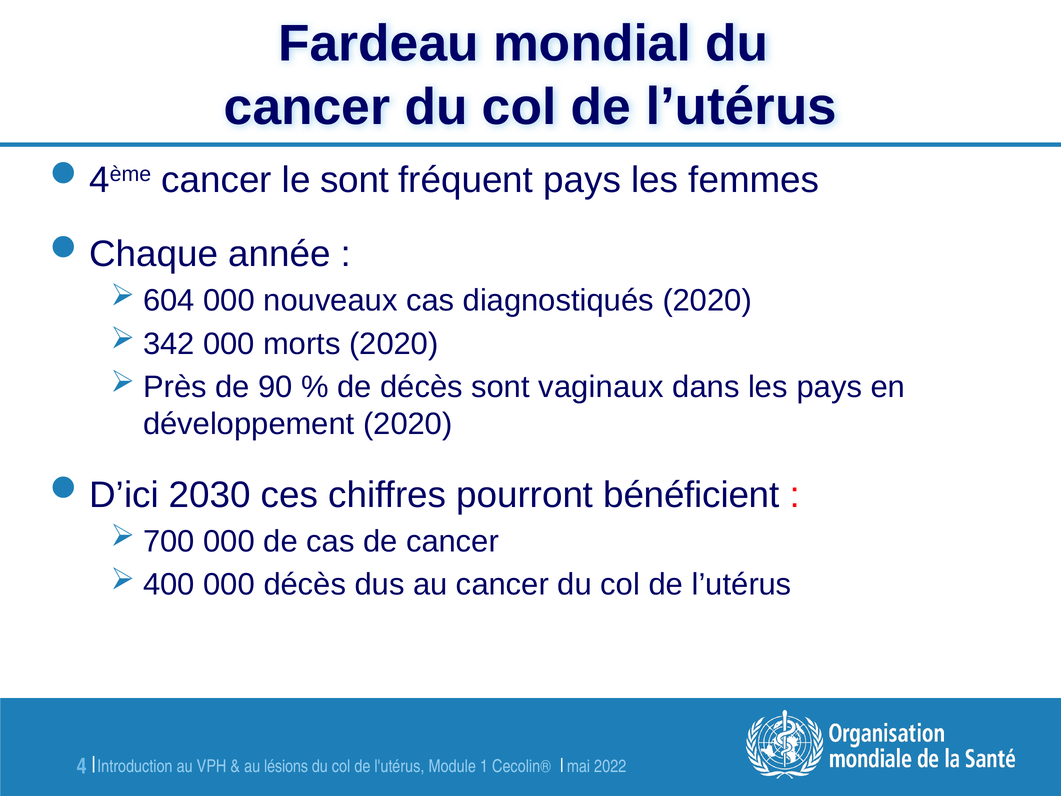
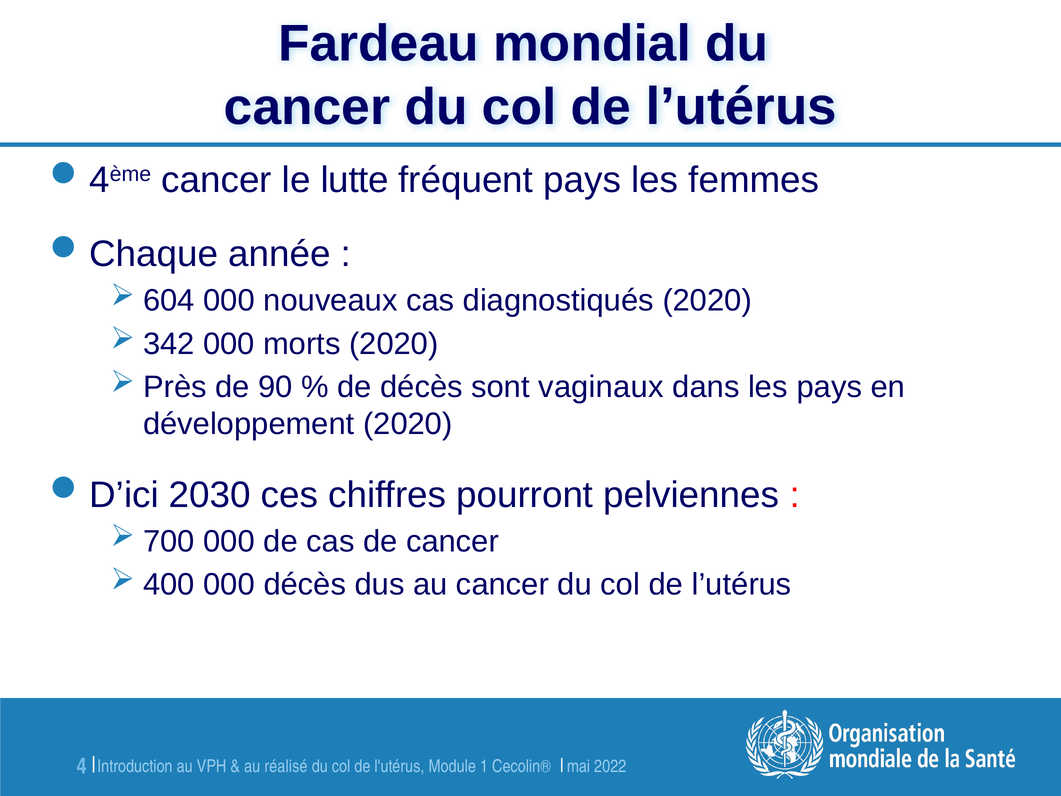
le sont: sont -> lutte
bénéficient: bénéficient -> pelviennes
lésions: lésions -> réalisé
